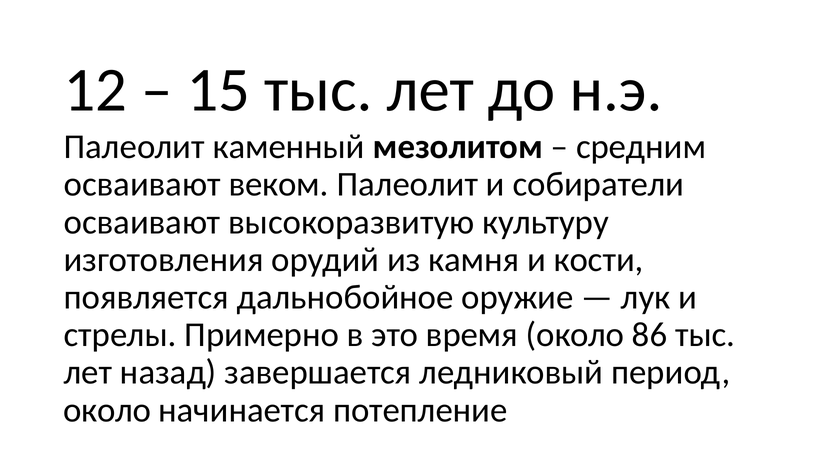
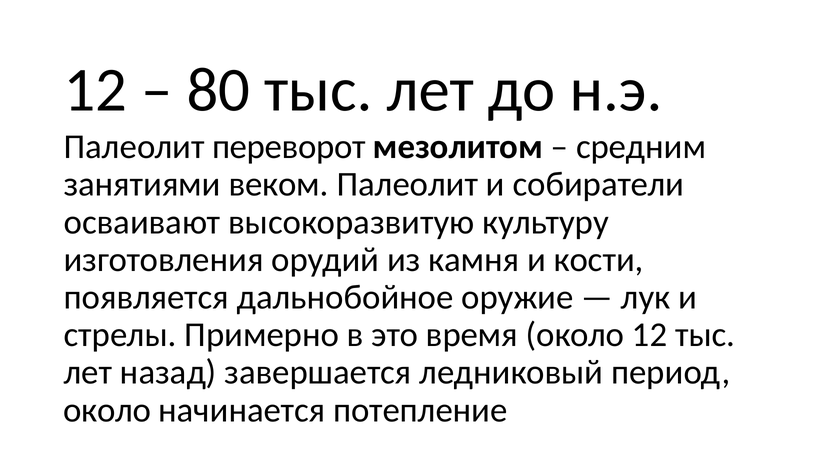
15: 15 -> 80
каменный: каменный -> переворот
осваивают at (142, 185): осваивают -> занятиями
около 86: 86 -> 12
